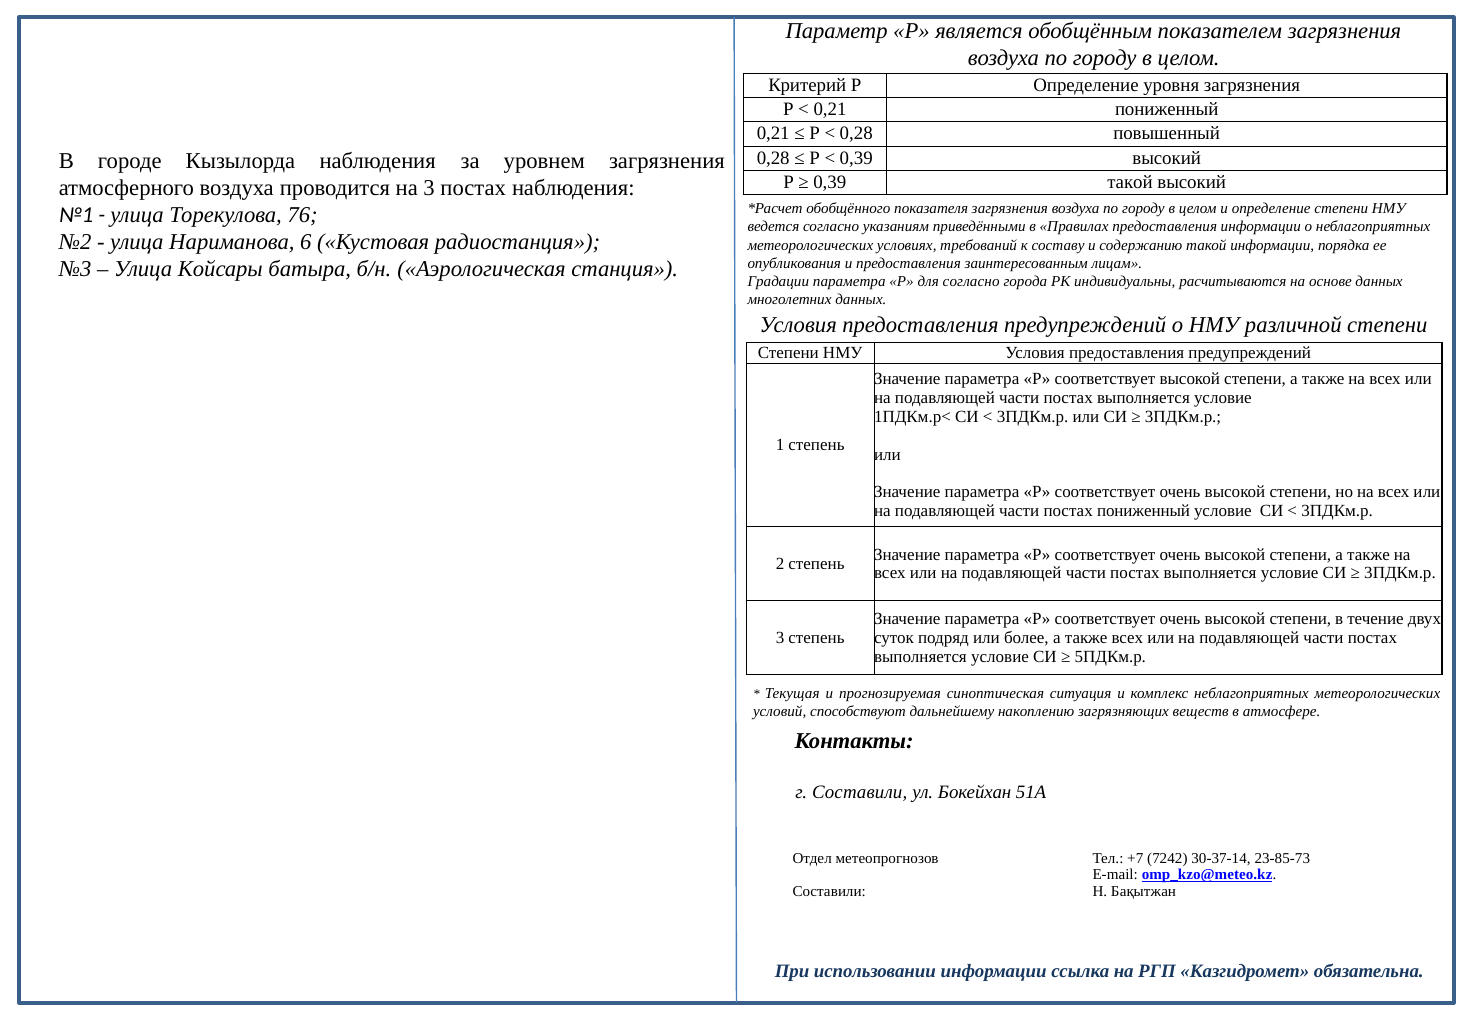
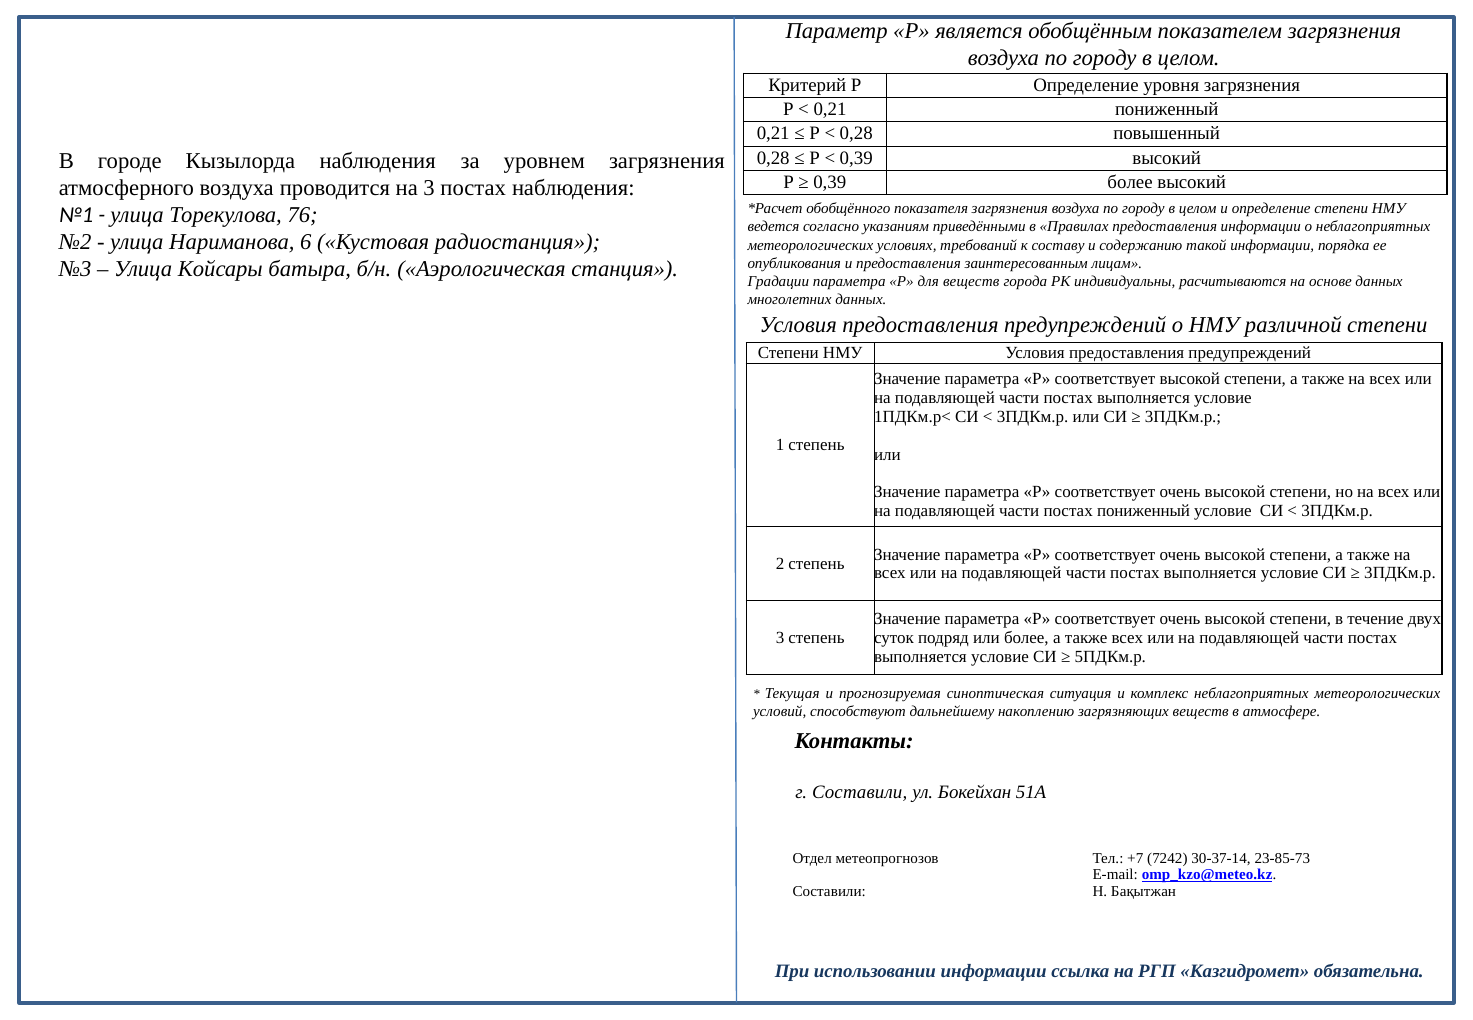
0,39 такой: такой -> более
для согласно: согласно -> веществ
